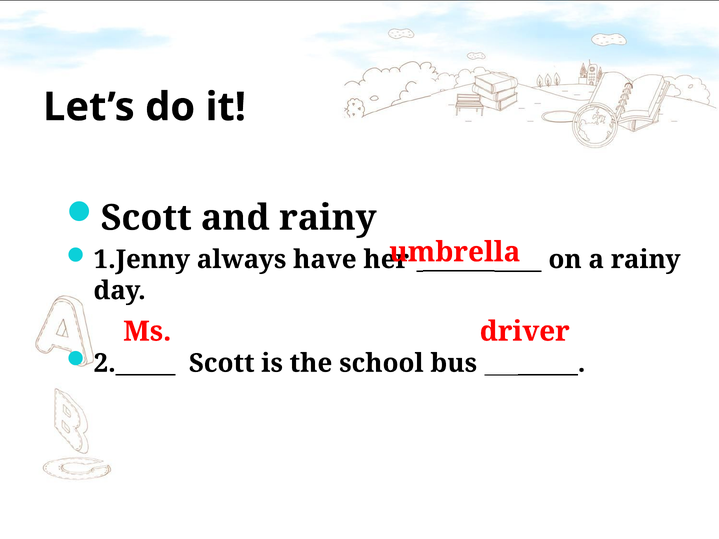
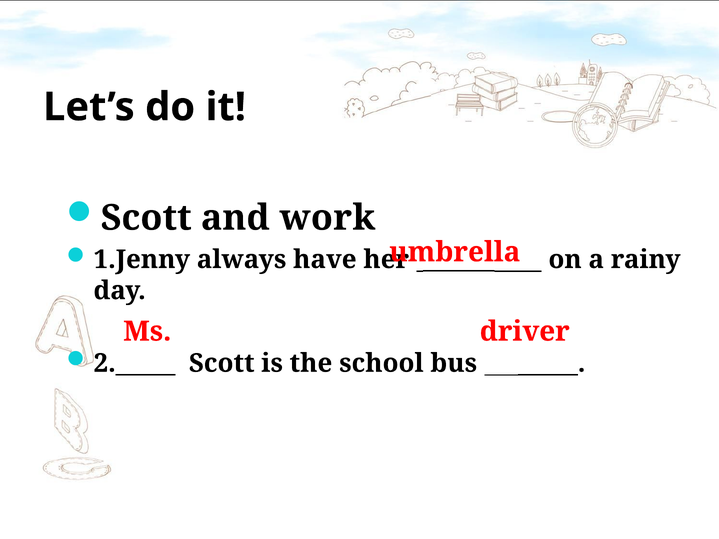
and rainy: rainy -> work
